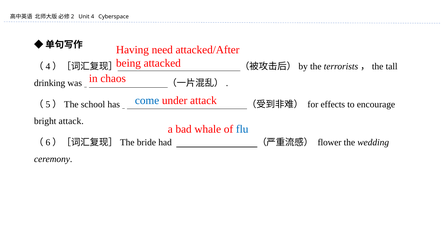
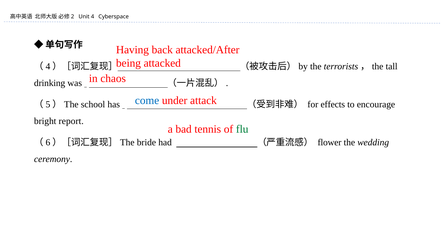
need: need -> back
bright attack: attack -> report
whale: whale -> tennis
flu colour: blue -> green
